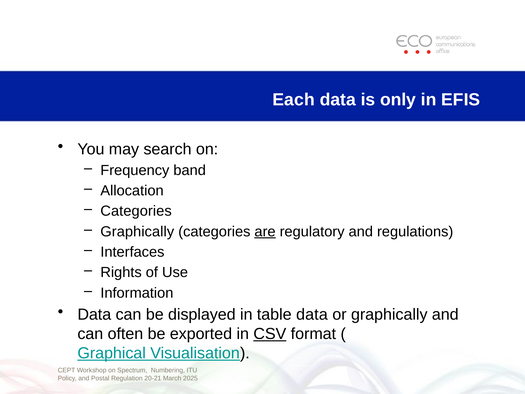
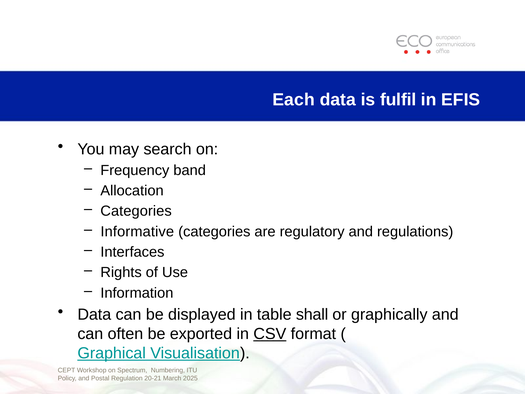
only: only -> fulfil
Graphically at (137, 231): Graphically -> Informative
are underline: present -> none
table data: data -> shall
